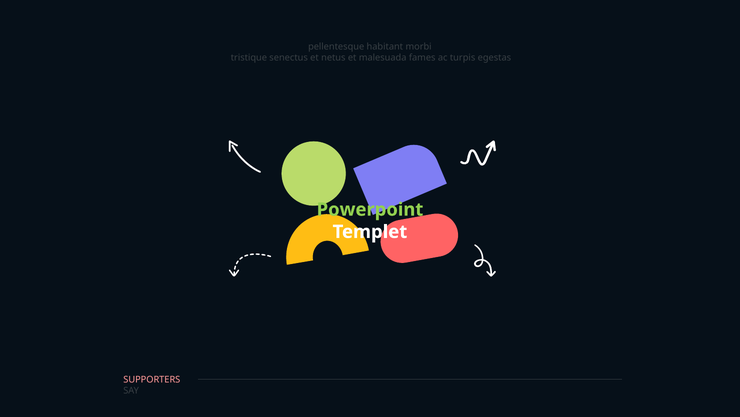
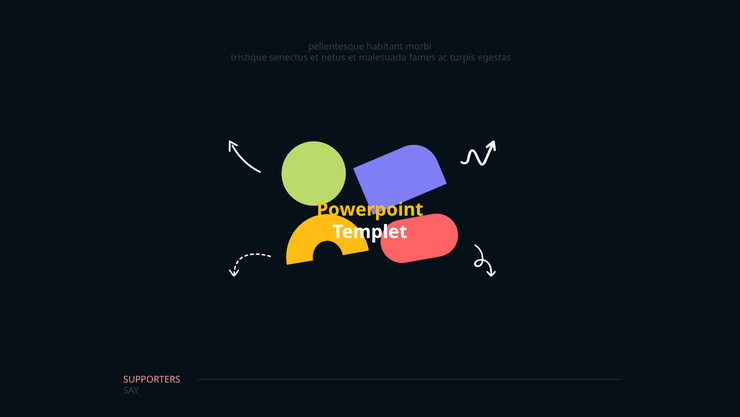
Powerpoint colour: light green -> yellow
